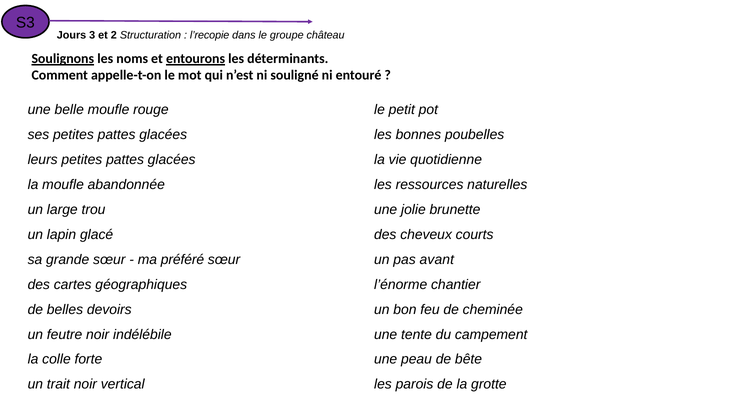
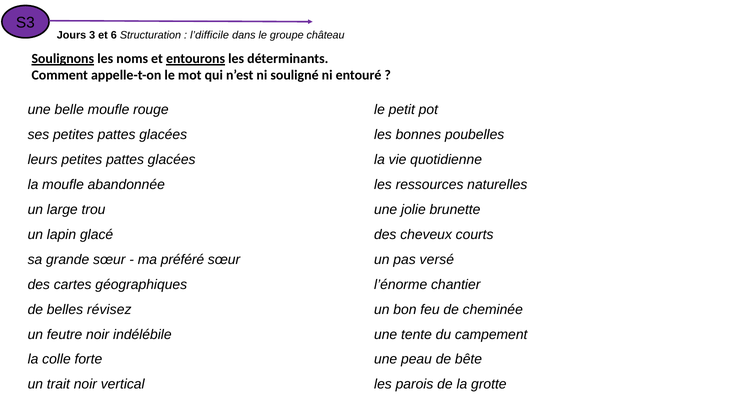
2: 2 -> 6
l’recopie: l’recopie -> l’difficile
avant: avant -> versé
devoirs: devoirs -> révisez
